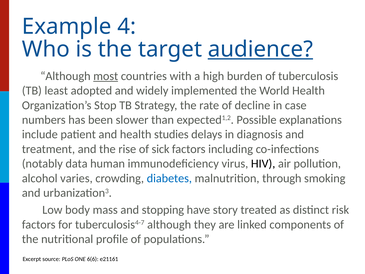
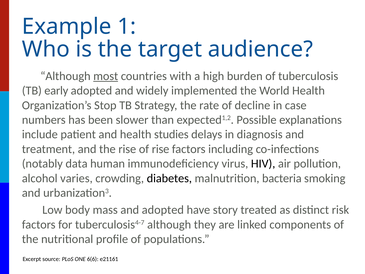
4: 4 -> 1
audience underline: present -> none
least: least -> early
of sick: sick -> rise
diabetes colour: blue -> black
through: through -> bacteria
and stopping: stopping -> adopted
